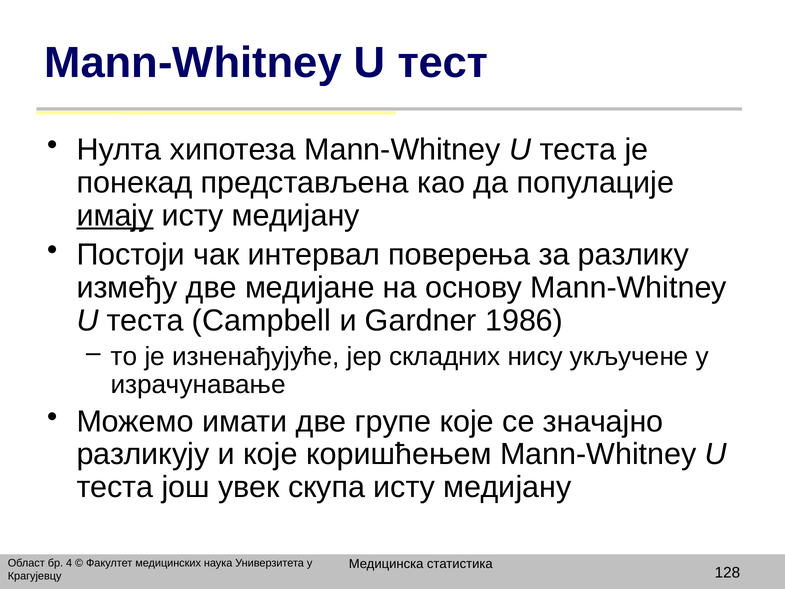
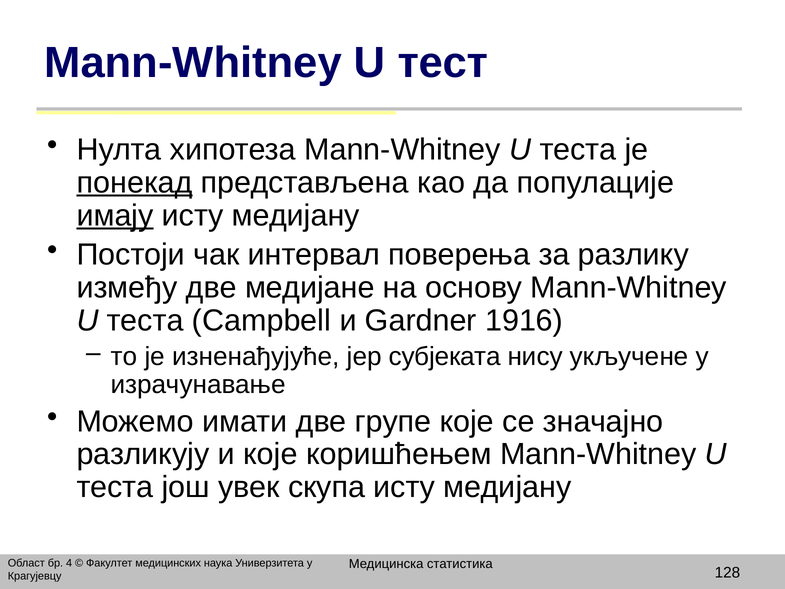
понекад underline: none -> present
1986: 1986 -> 1916
складних: складних -> субјеката
